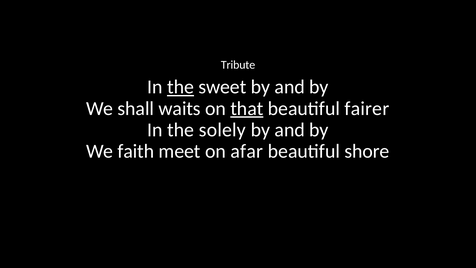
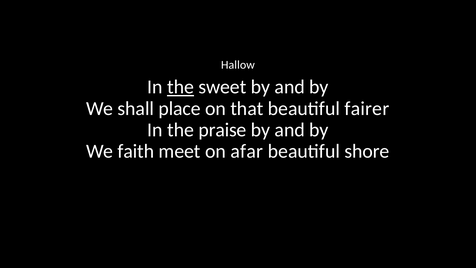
Tribute: Tribute -> Hallow
waits: waits -> place
that underline: present -> none
solely: solely -> praise
